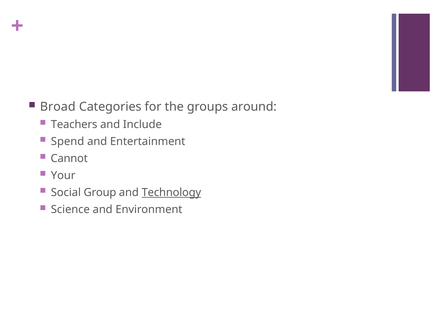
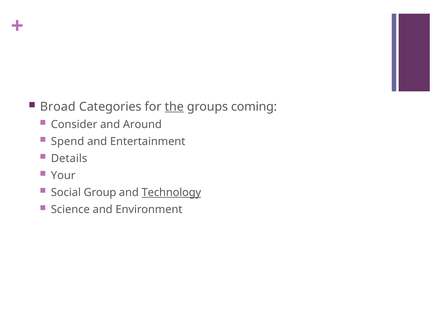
the underline: none -> present
around: around -> coming
Teachers: Teachers -> Consider
Include: Include -> Around
Cannot: Cannot -> Details
